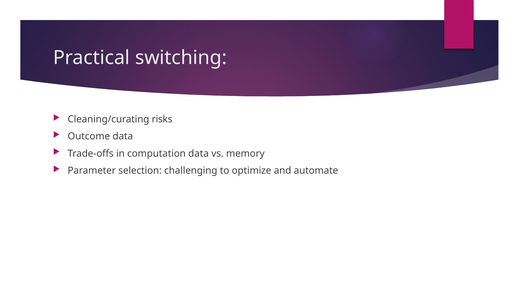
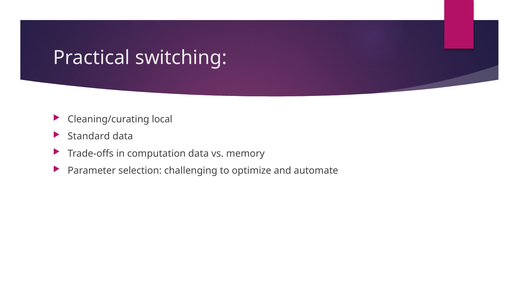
risks: risks -> local
Outcome: Outcome -> Standard
